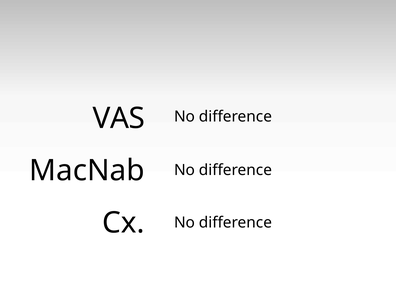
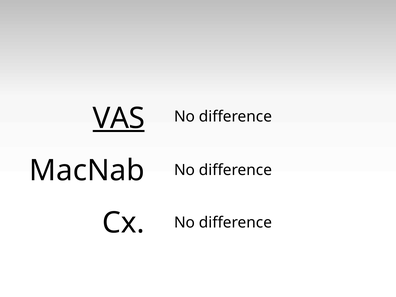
VAS underline: none -> present
